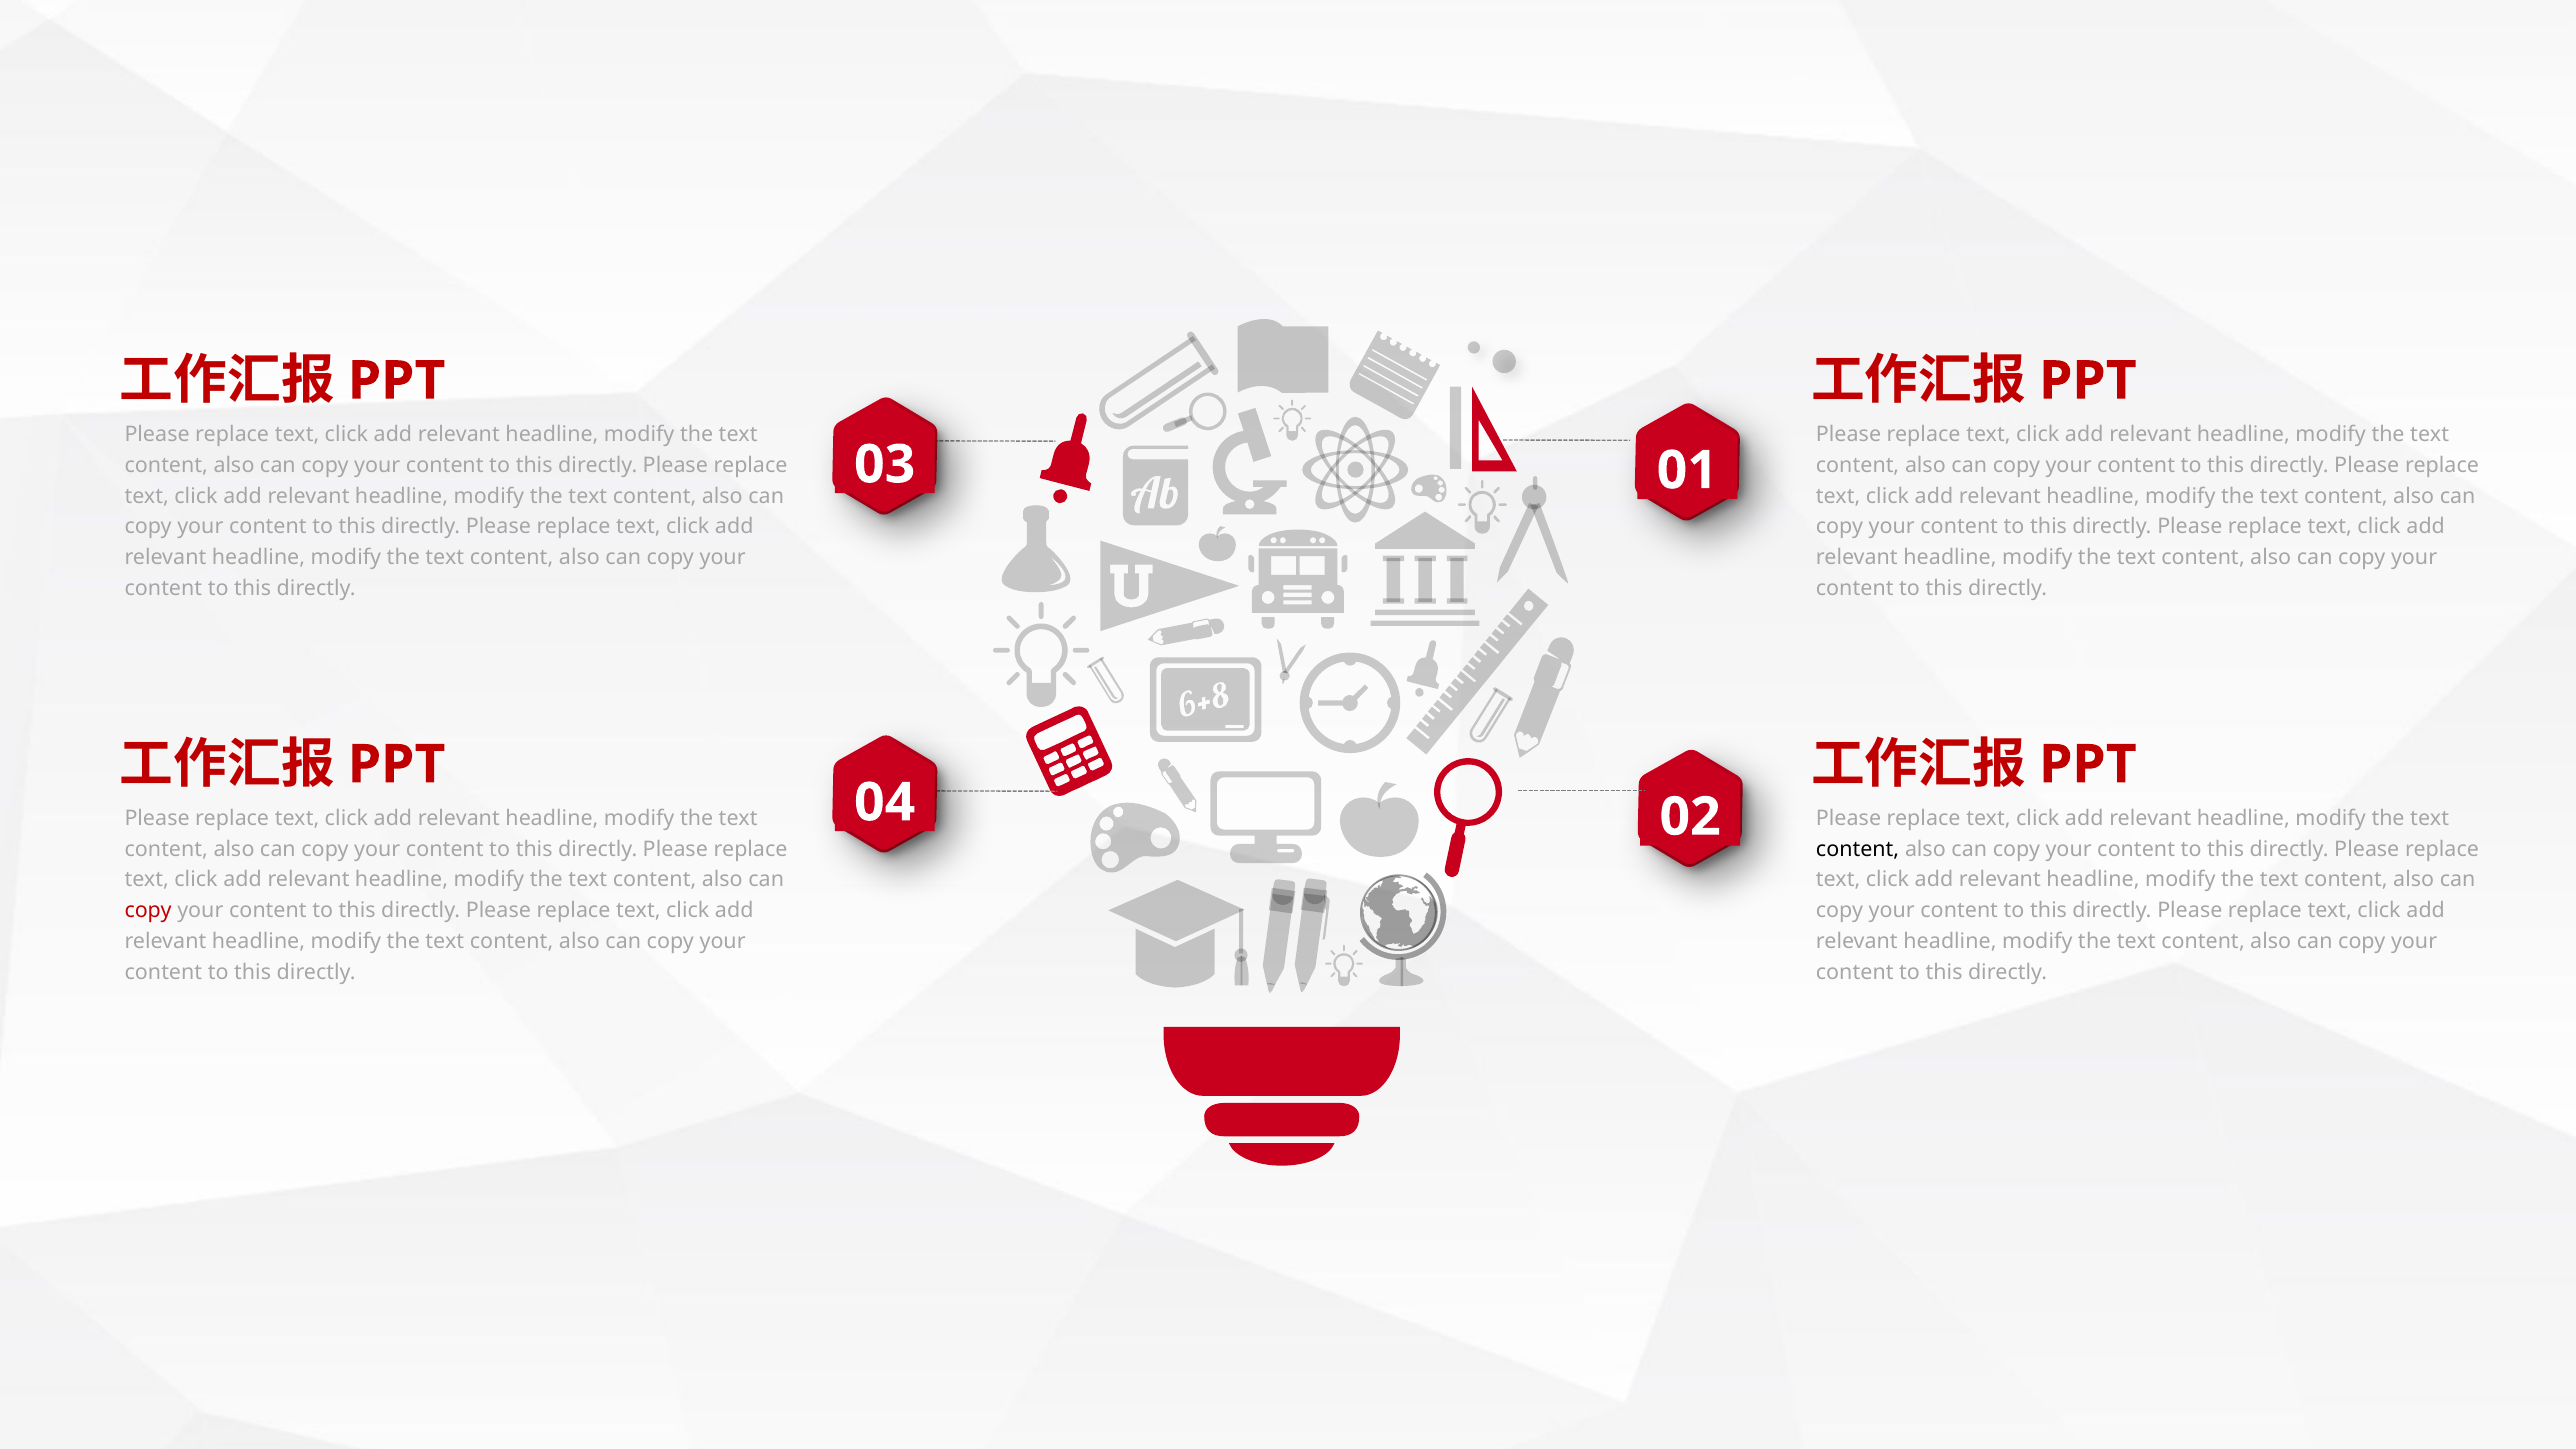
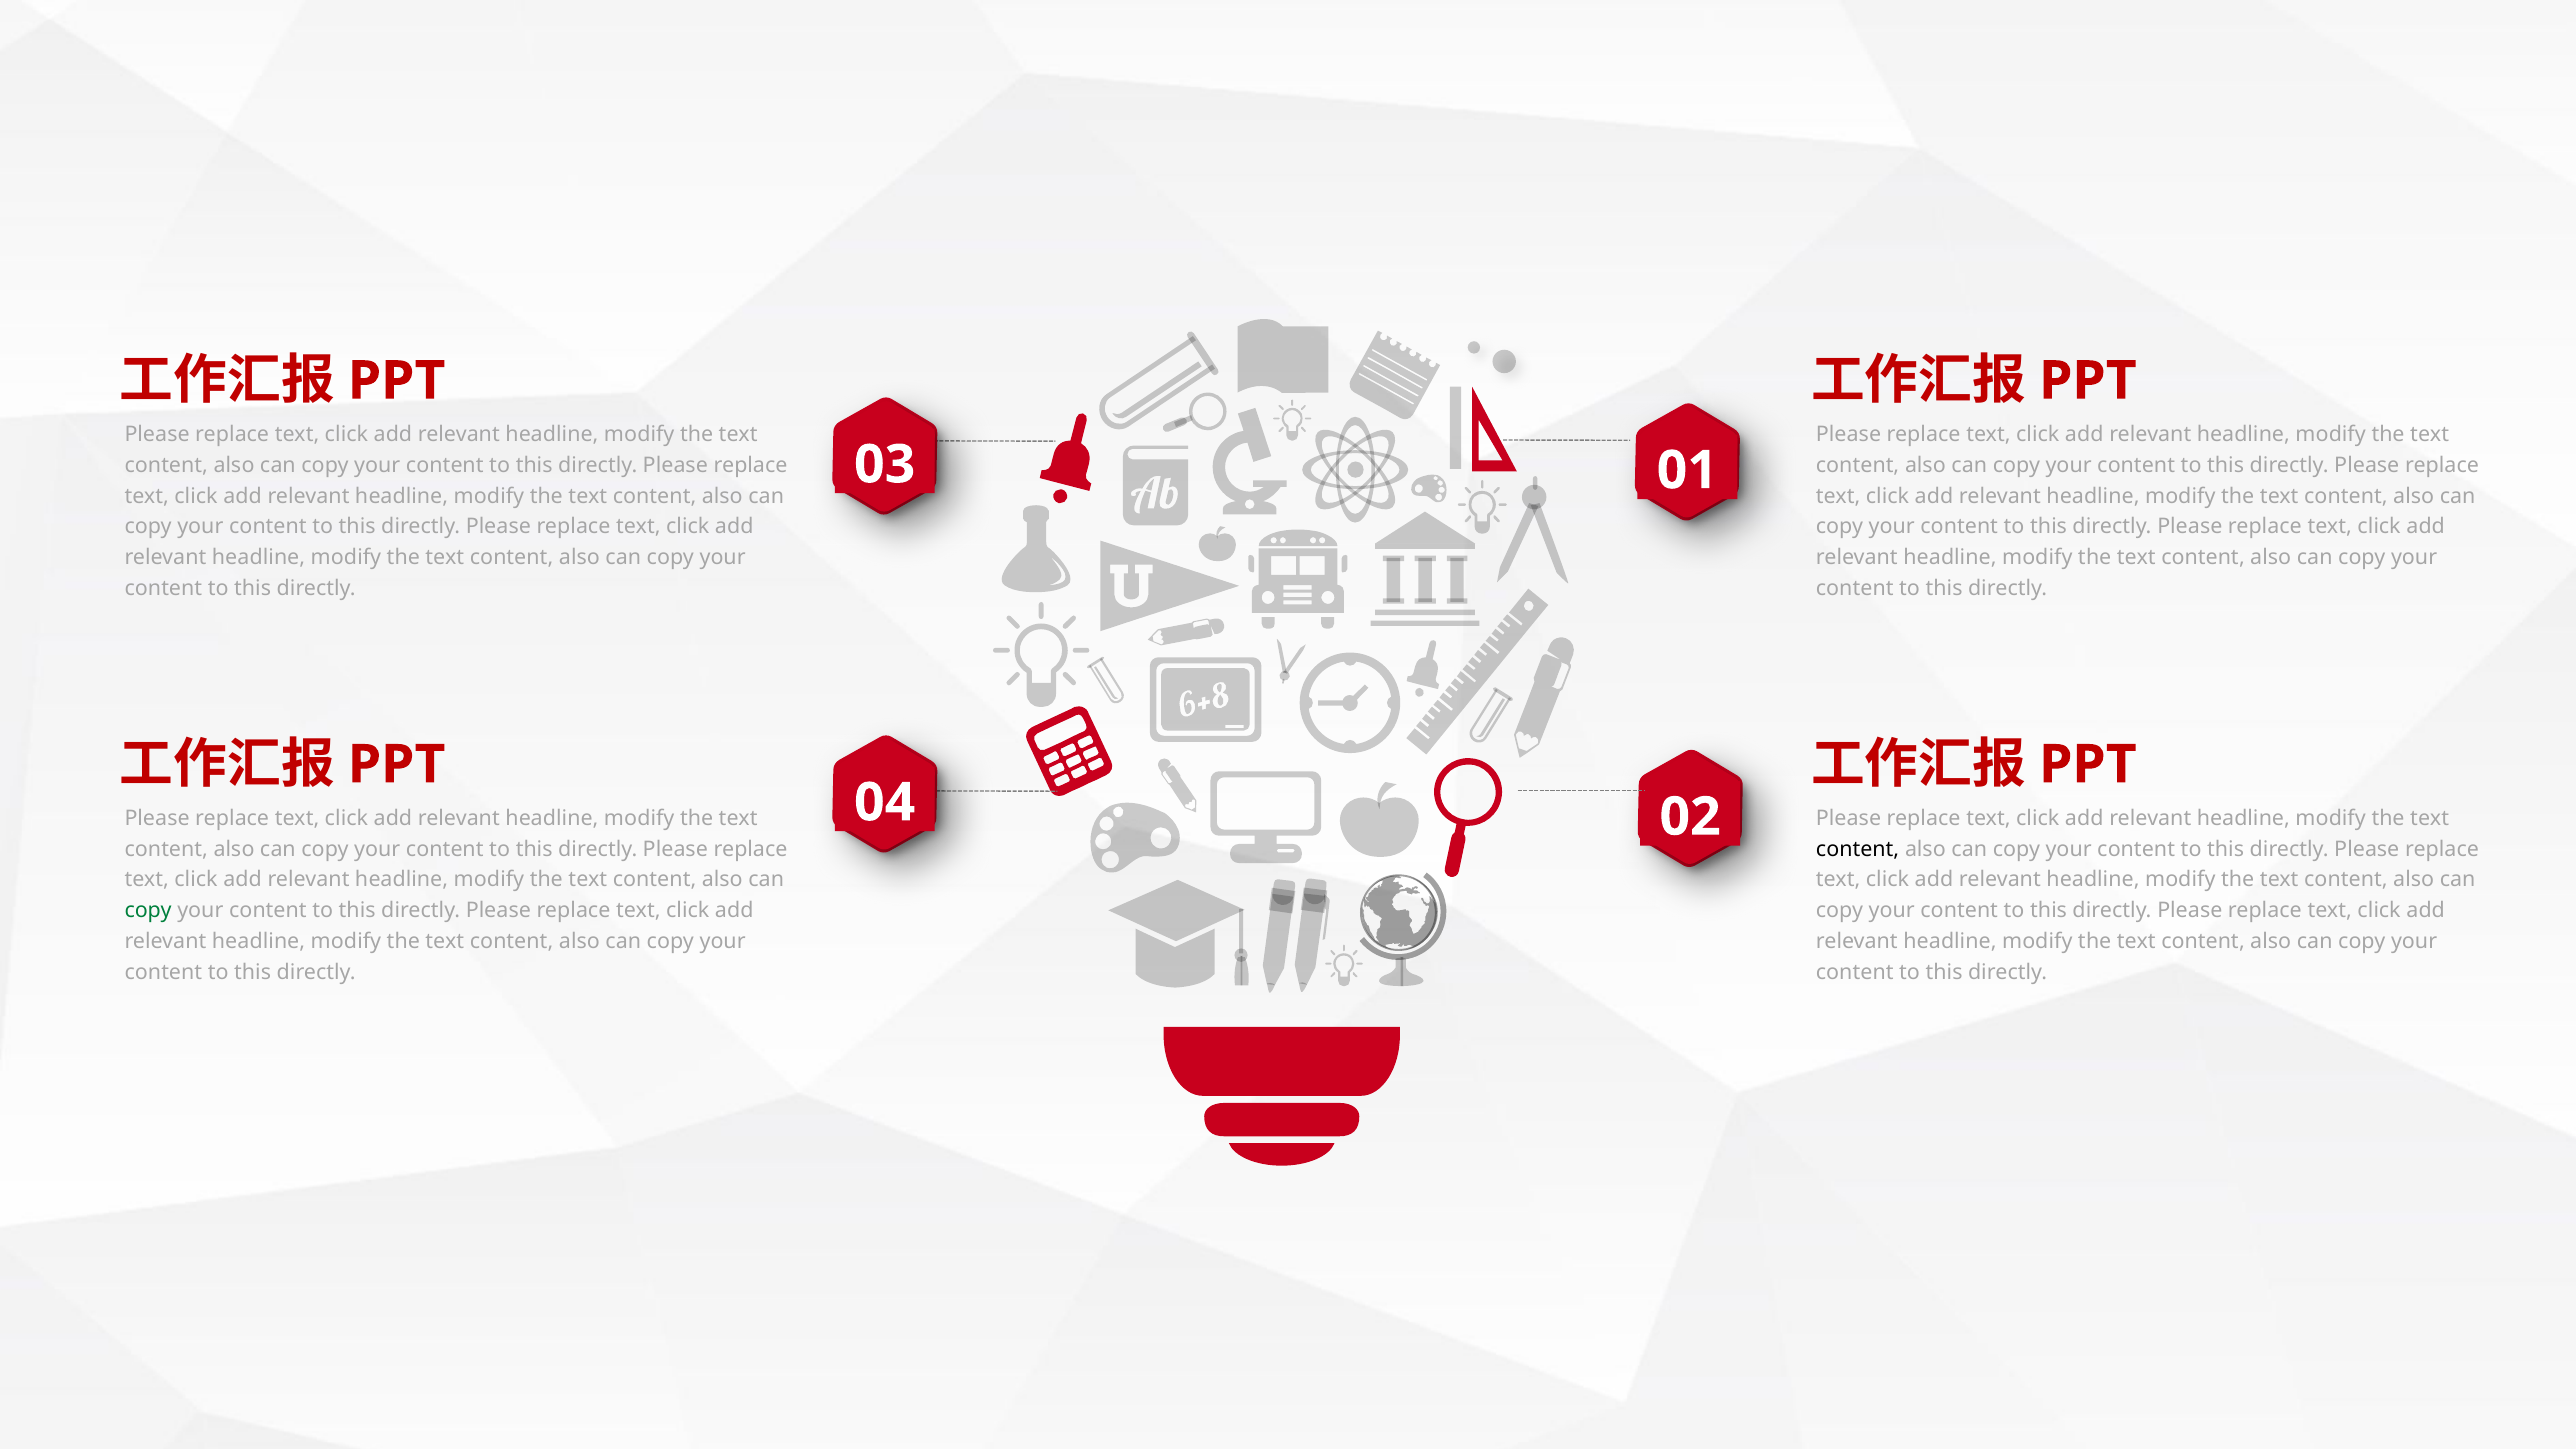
copy at (148, 911) colour: red -> green
